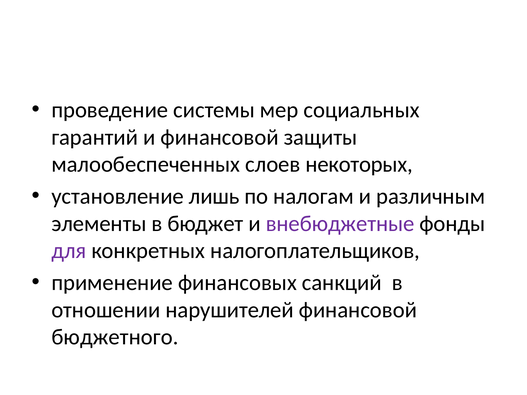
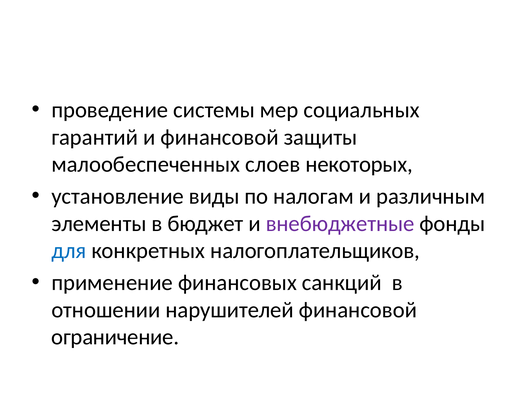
лишь: лишь -> виды
для colour: purple -> blue
бюджетного: бюджетного -> ограничение
